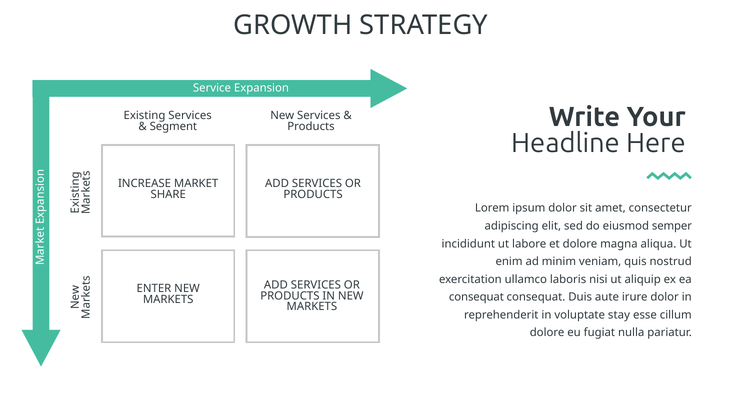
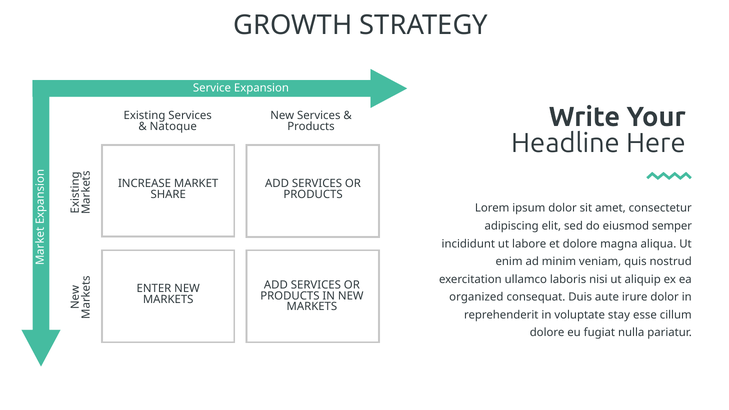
Segment: Segment -> Natoque
consequat at (476, 297): consequat -> organized
